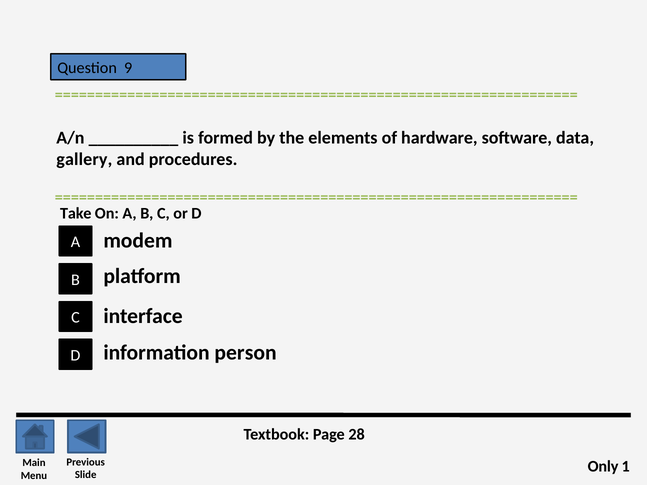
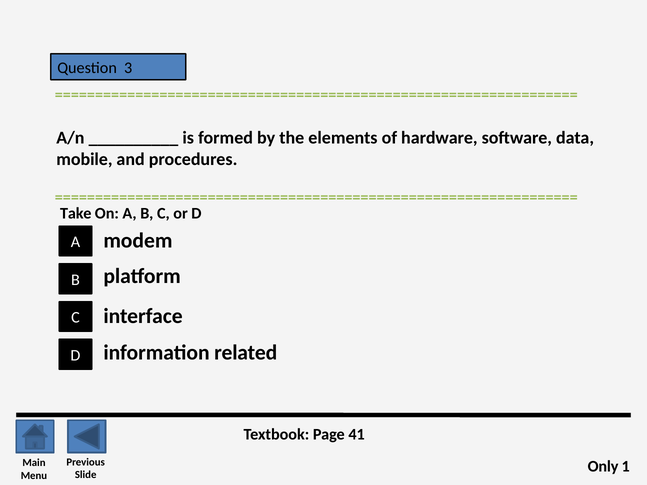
9: 9 -> 3
gallery: gallery -> mobile
person: person -> related
28: 28 -> 41
